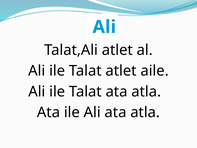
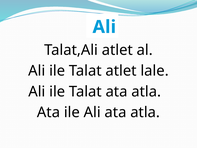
aile: aile -> lale
